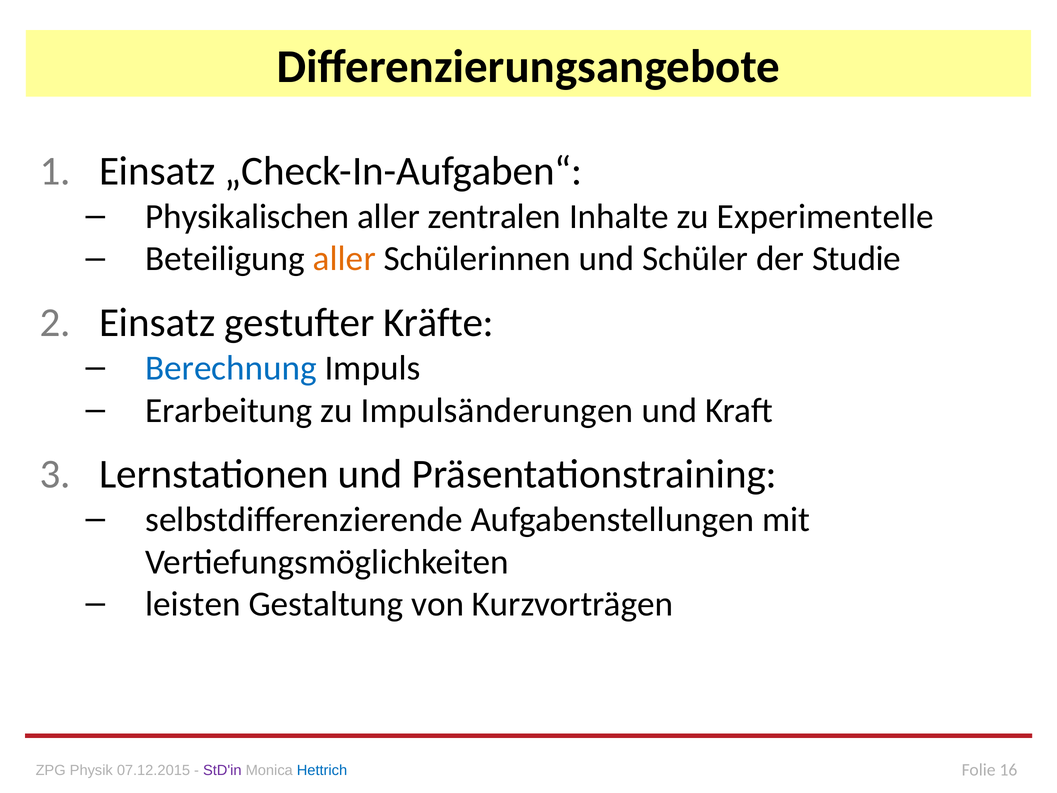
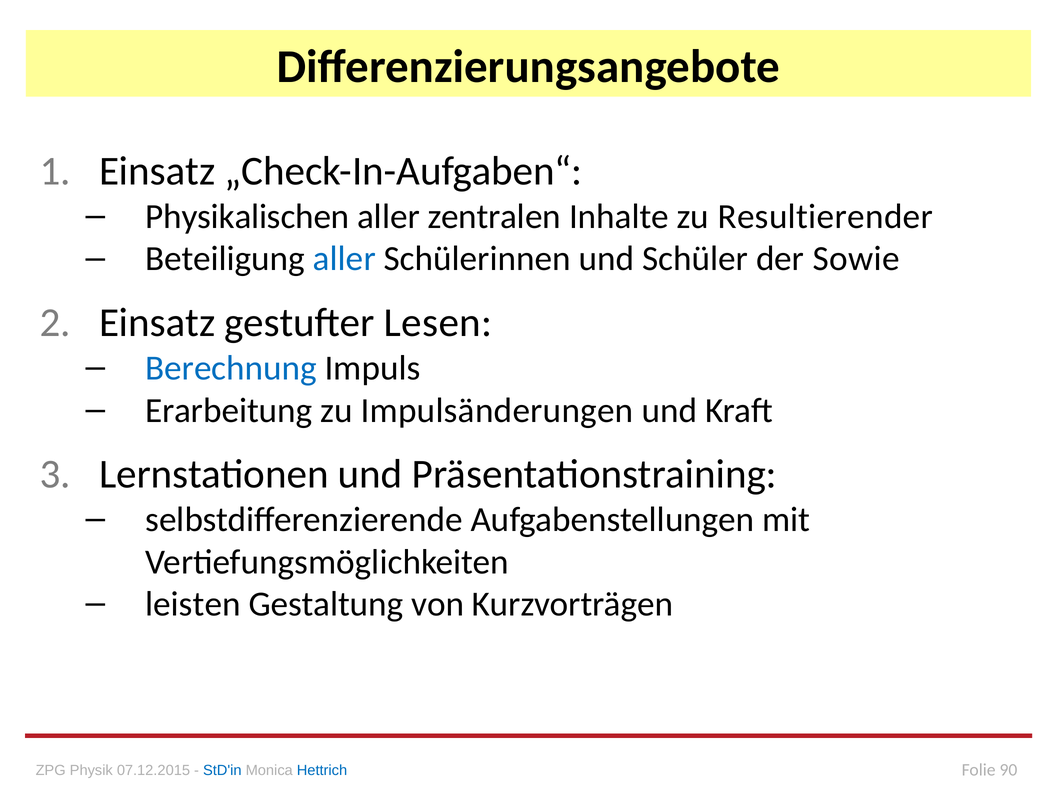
Experimentelle: Experimentelle -> Resultierender
aller at (344, 259) colour: orange -> blue
Studie: Studie -> Sowie
Kräfte: Kräfte -> Lesen
16: 16 -> 90
StD'in colour: purple -> blue
